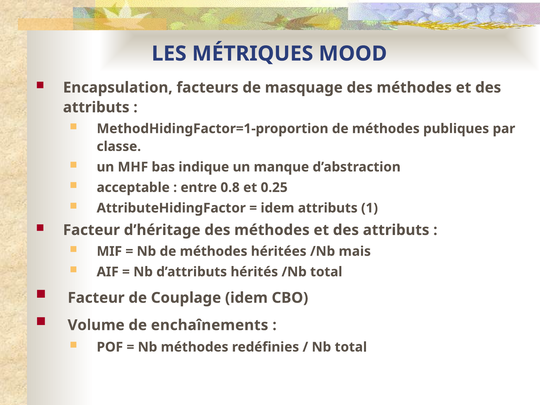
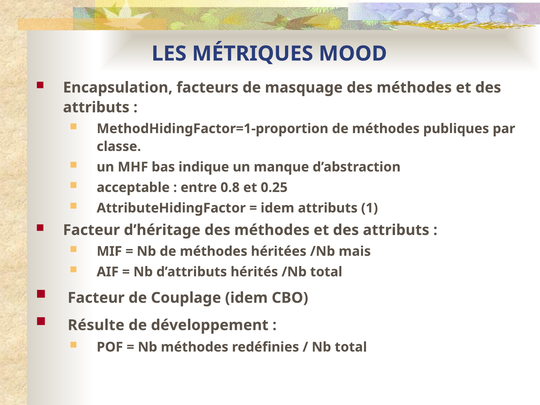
Volume: Volume -> Résulte
enchaînements: enchaînements -> développement
